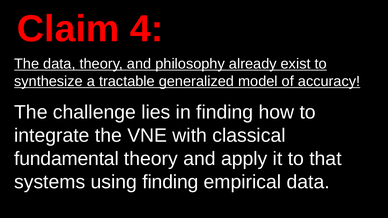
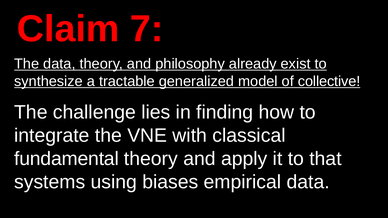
4: 4 -> 7
accuracy: accuracy -> collective
using finding: finding -> biases
